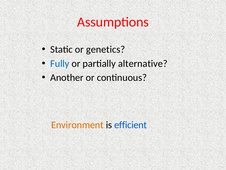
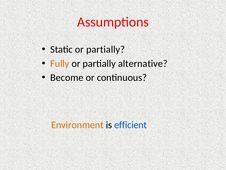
Static or genetics: genetics -> partially
Fully colour: blue -> orange
Another: Another -> Become
